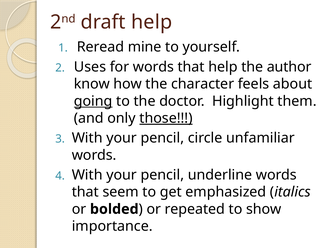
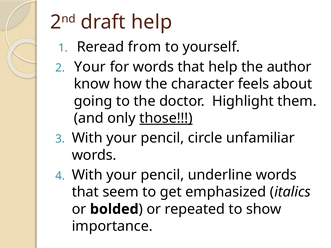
mine: mine -> from
Uses at (90, 67): Uses -> Your
going underline: present -> none
